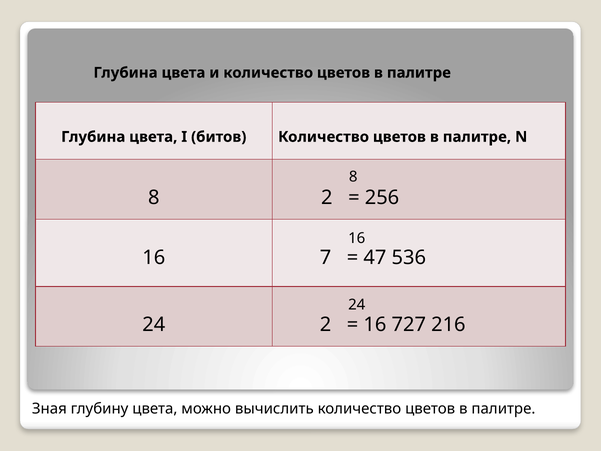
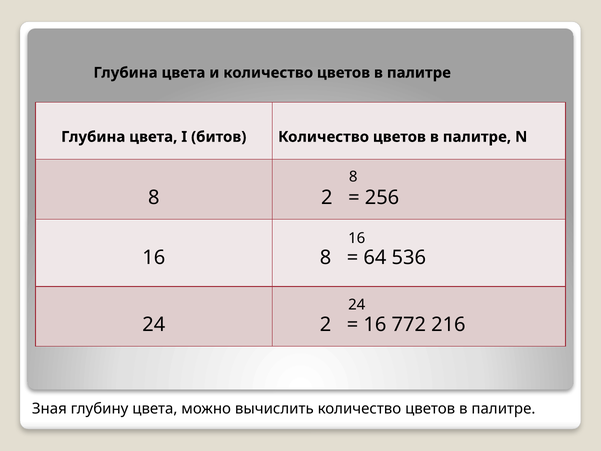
16 7: 7 -> 8
47: 47 -> 64
727: 727 -> 772
